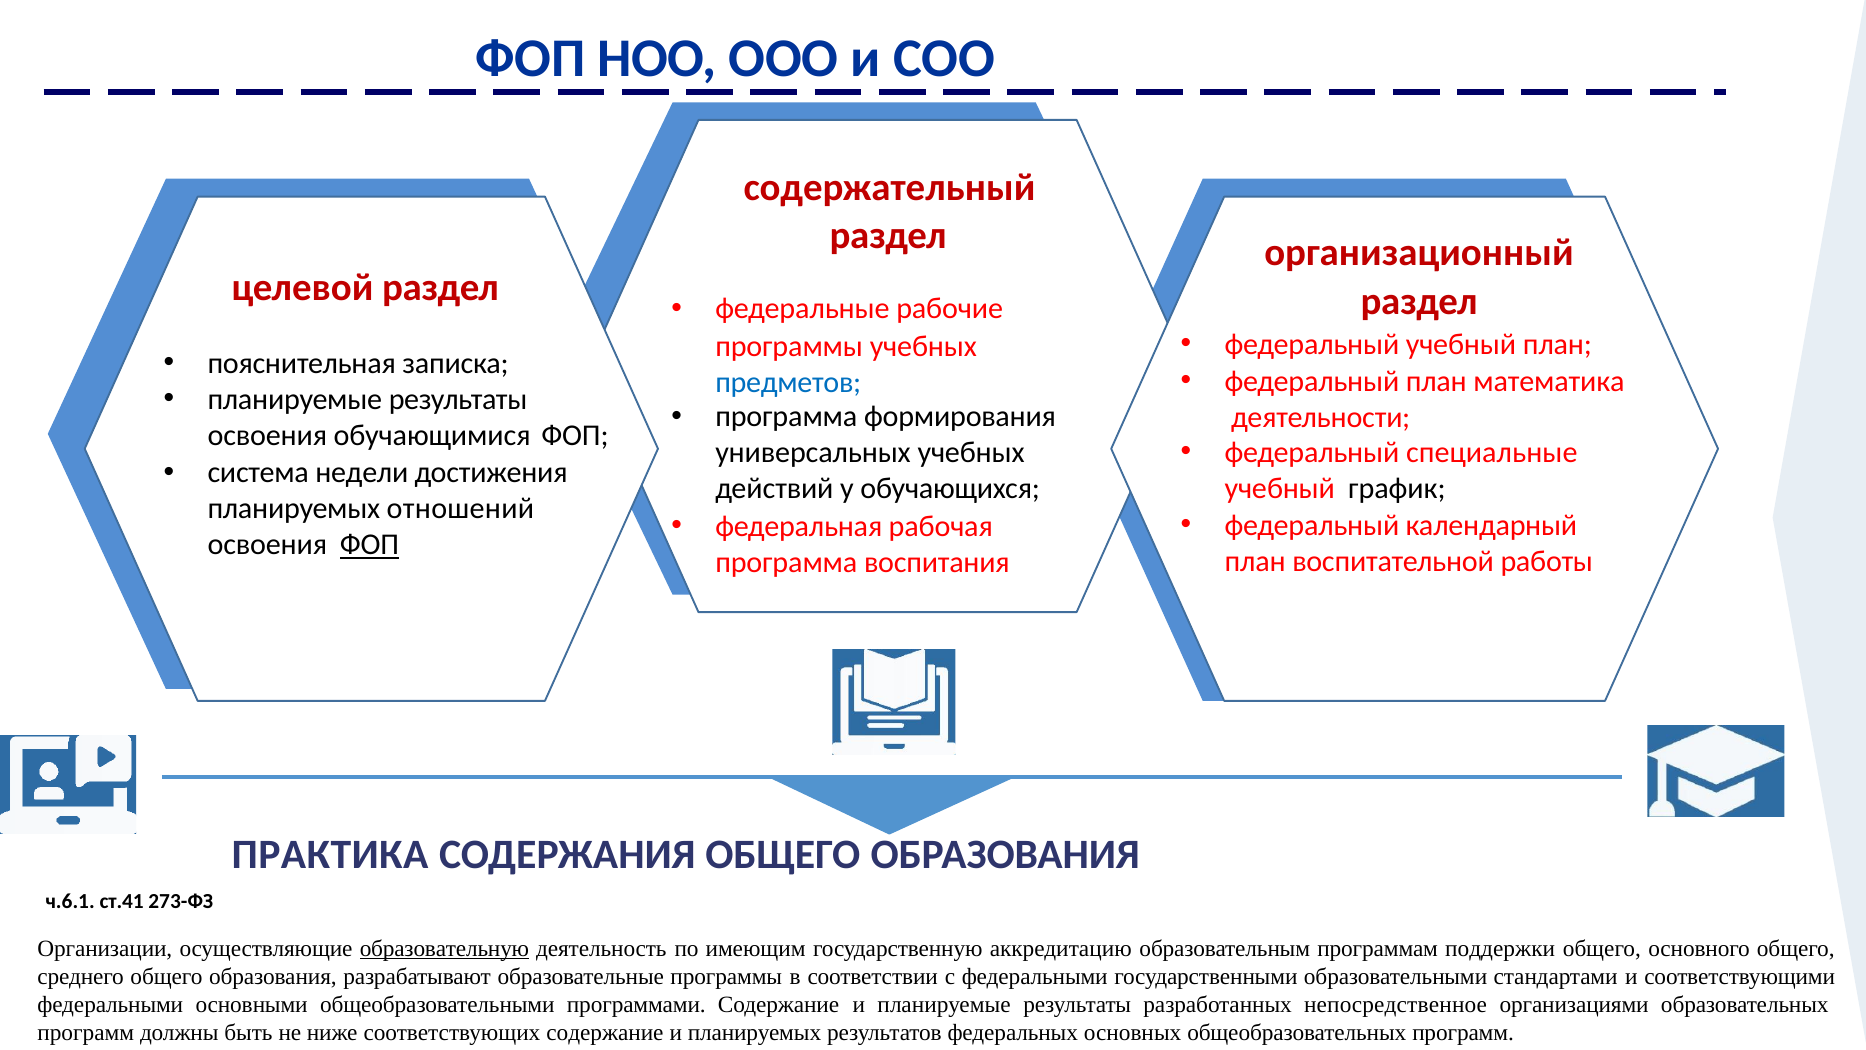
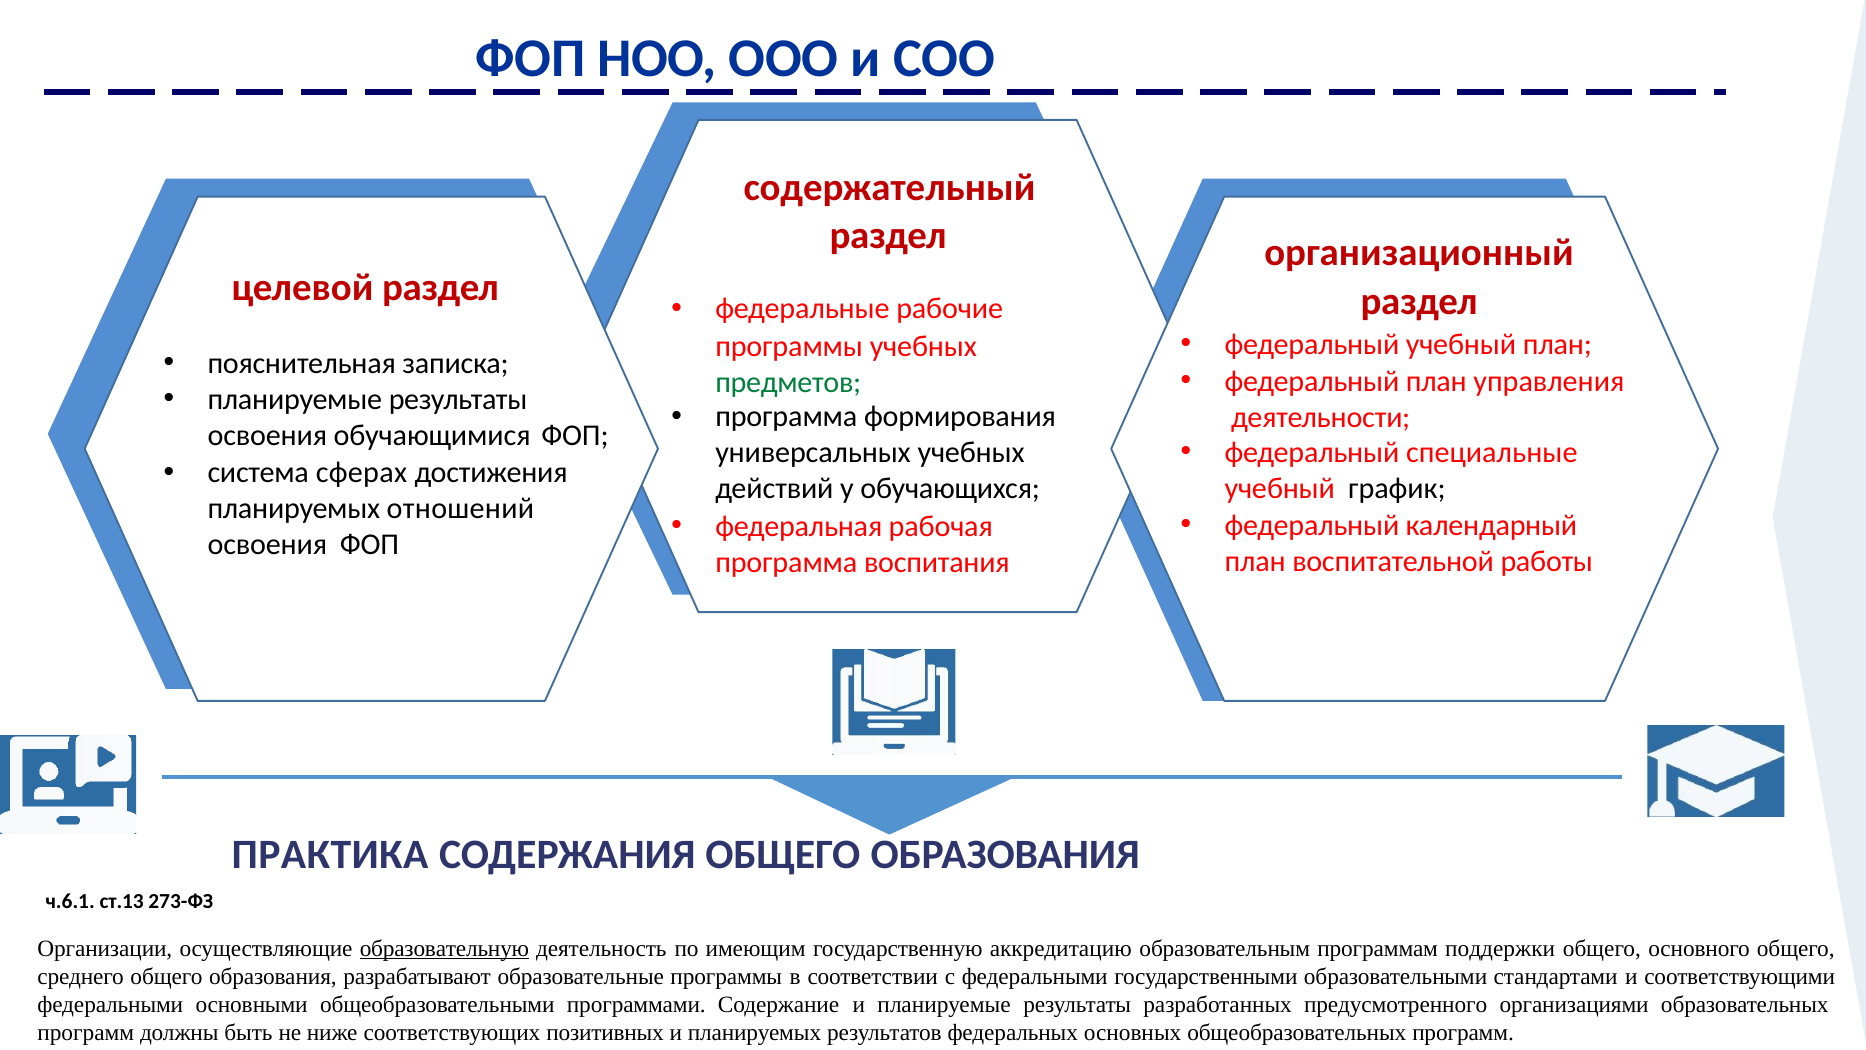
математика: математика -> управления
предметов colour: blue -> green
недели: недели -> сферах
ФОП at (369, 545) underline: present -> none
ст.41: ст.41 -> ст.13
непосредственное: непосредственное -> предусмотренного
соответствующих содержание: содержание -> позитивных
